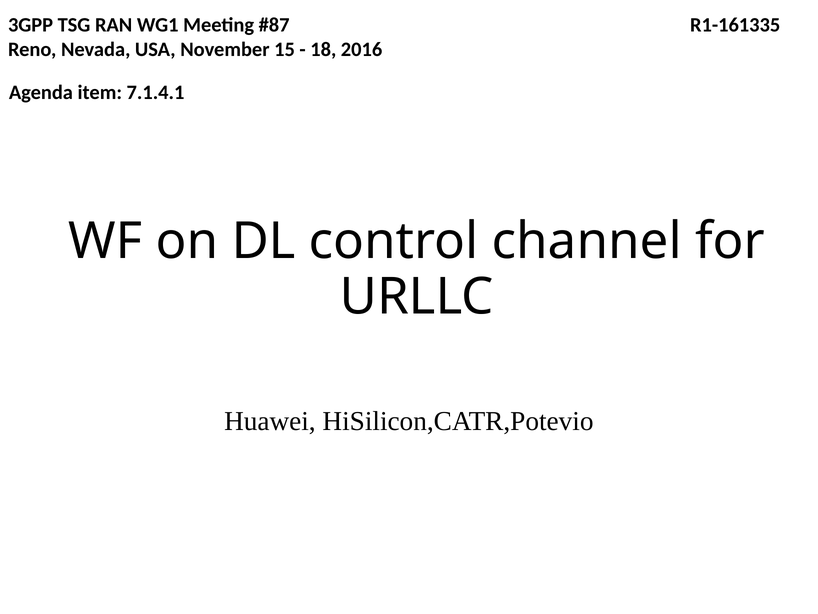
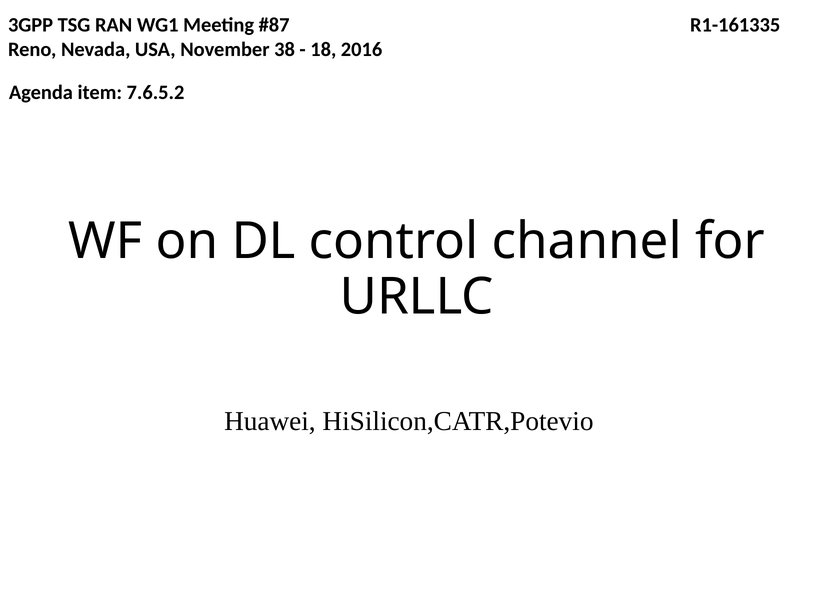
15: 15 -> 38
7.1.4.1: 7.1.4.1 -> 7.6.5.2
